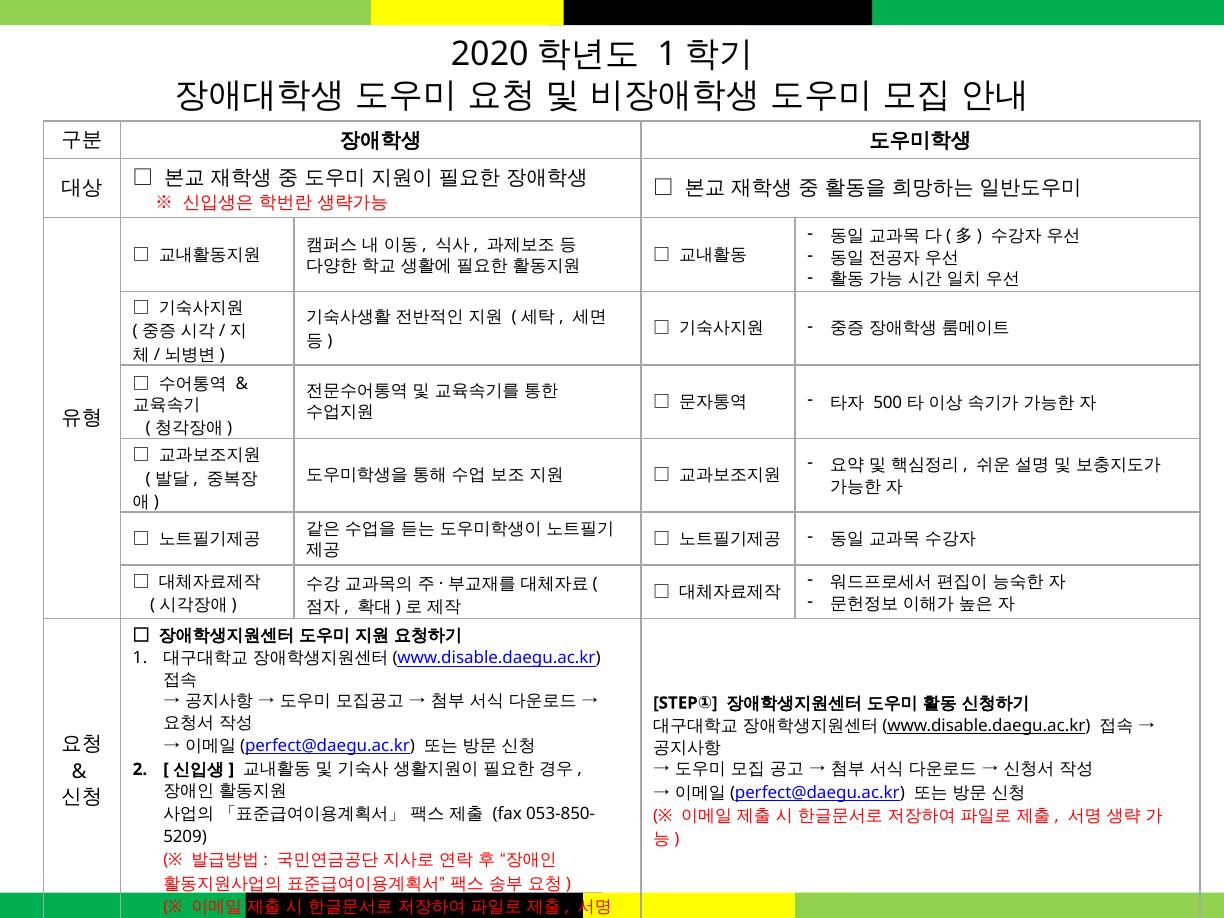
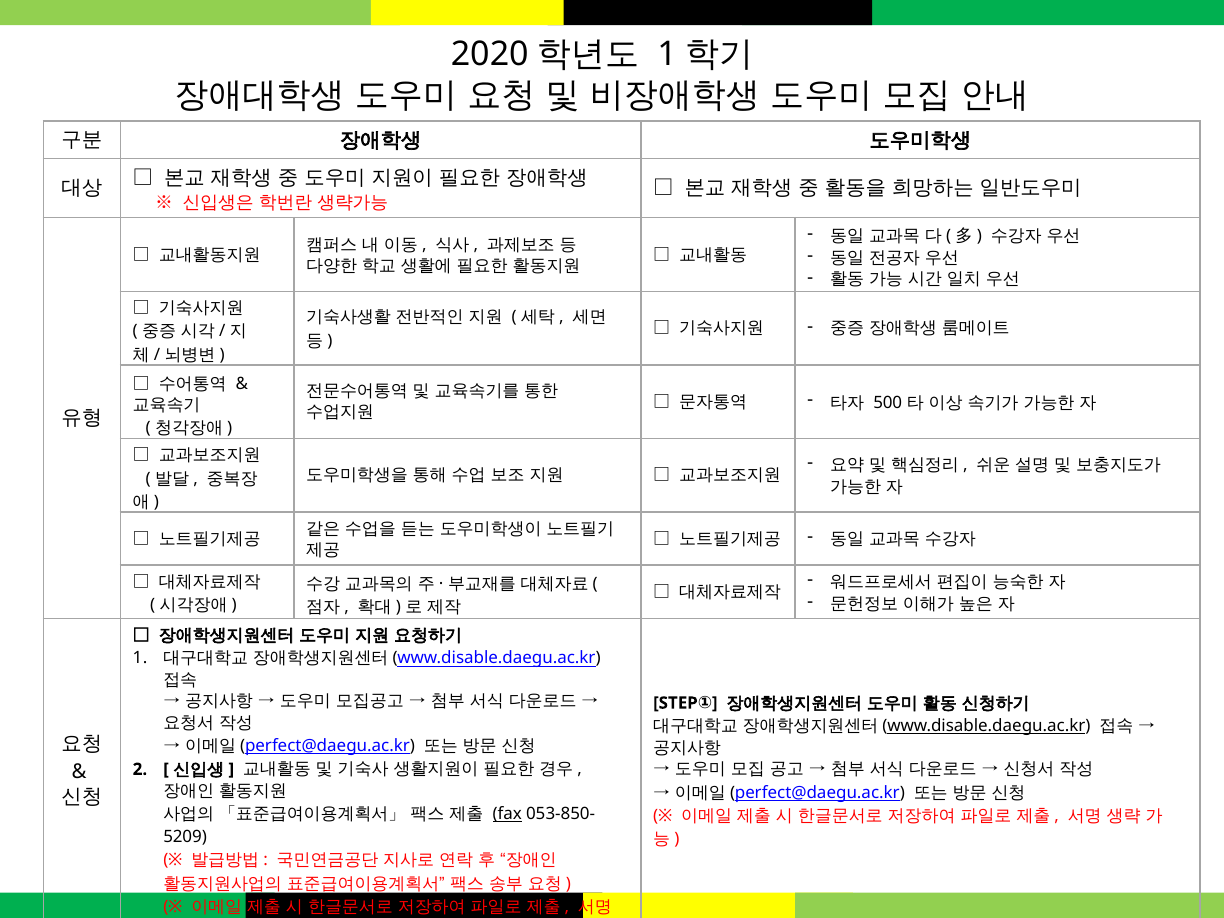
fax underline: none -> present
